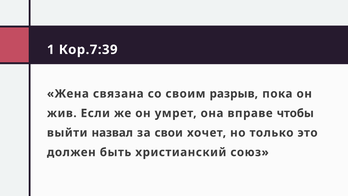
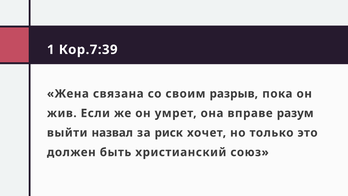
чтобы: чтобы -> разум
свои: свои -> риск
